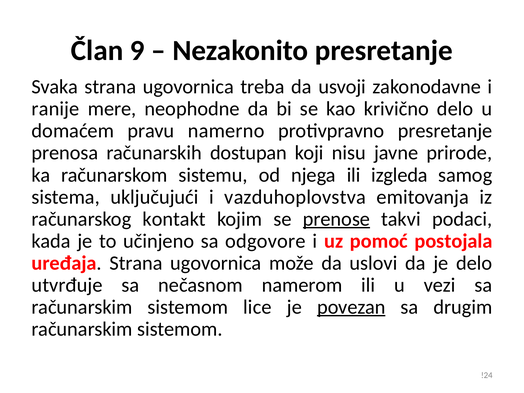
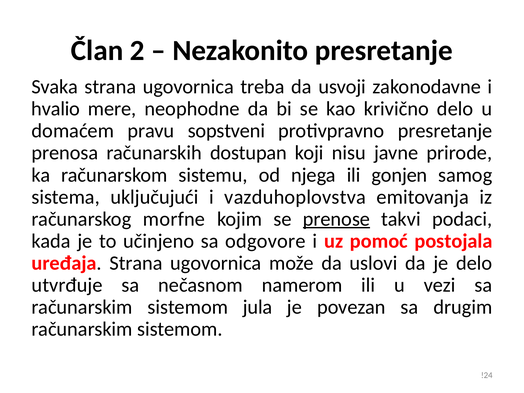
9: 9 -> 2
ranije: ranije -> hvalio
namerno: namerno -> sopstveni
izgleda: izgleda -> gonjen
kontakt: kontakt -> morfne
lice: lice -> jula
povezan underline: present -> none
